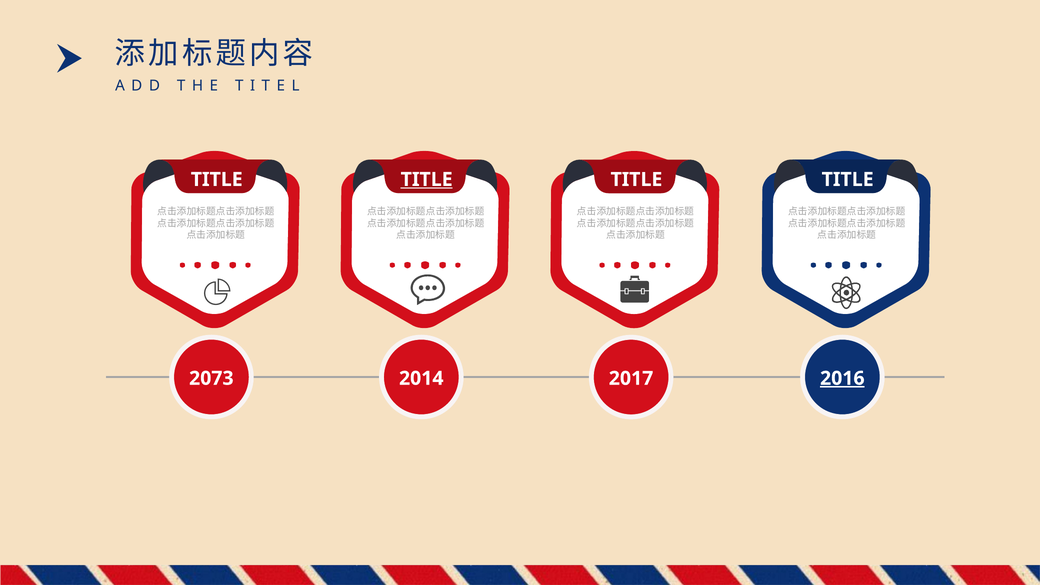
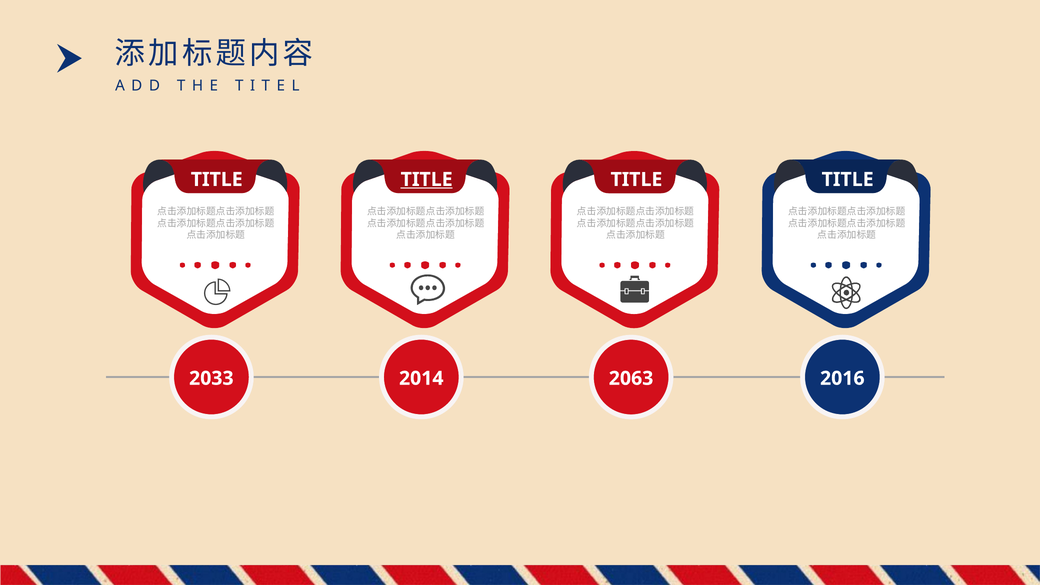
2073: 2073 -> 2033
2016 underline: present -> none
2017: 2017 -> 2063
